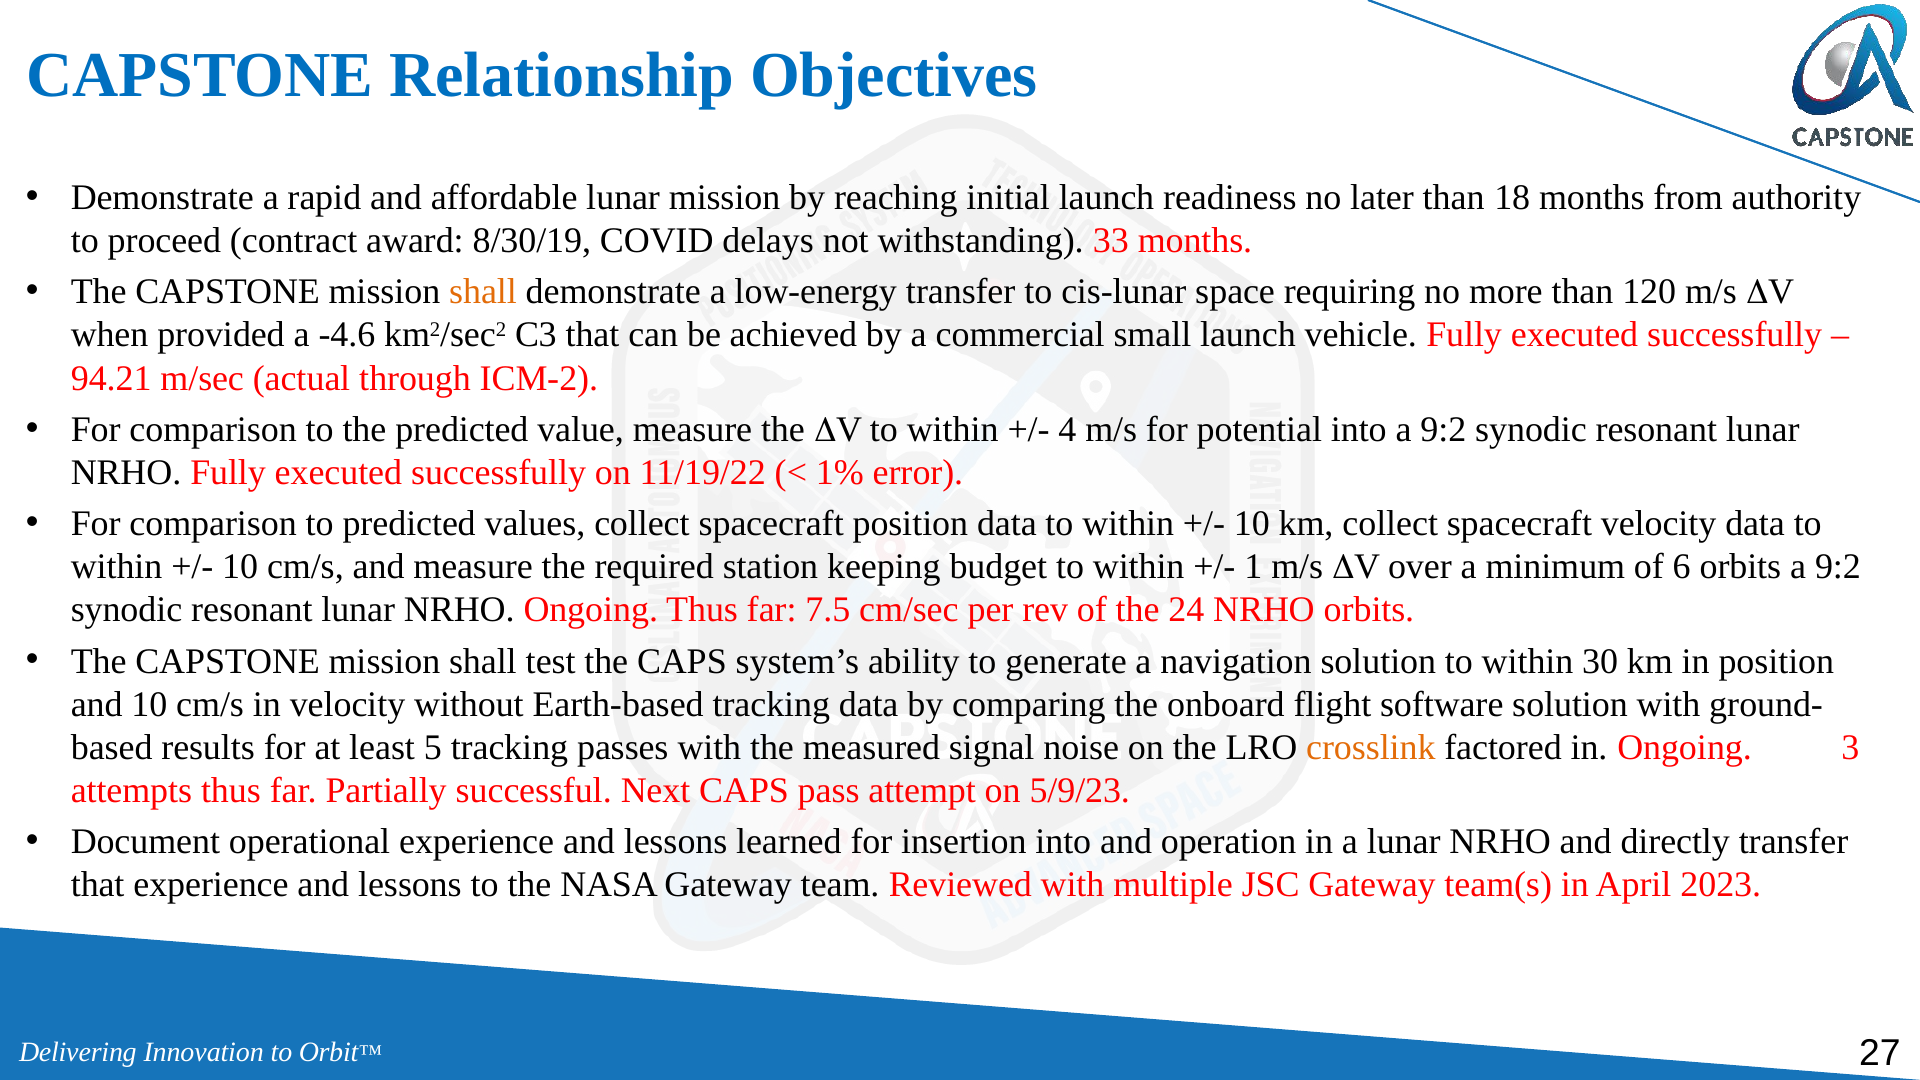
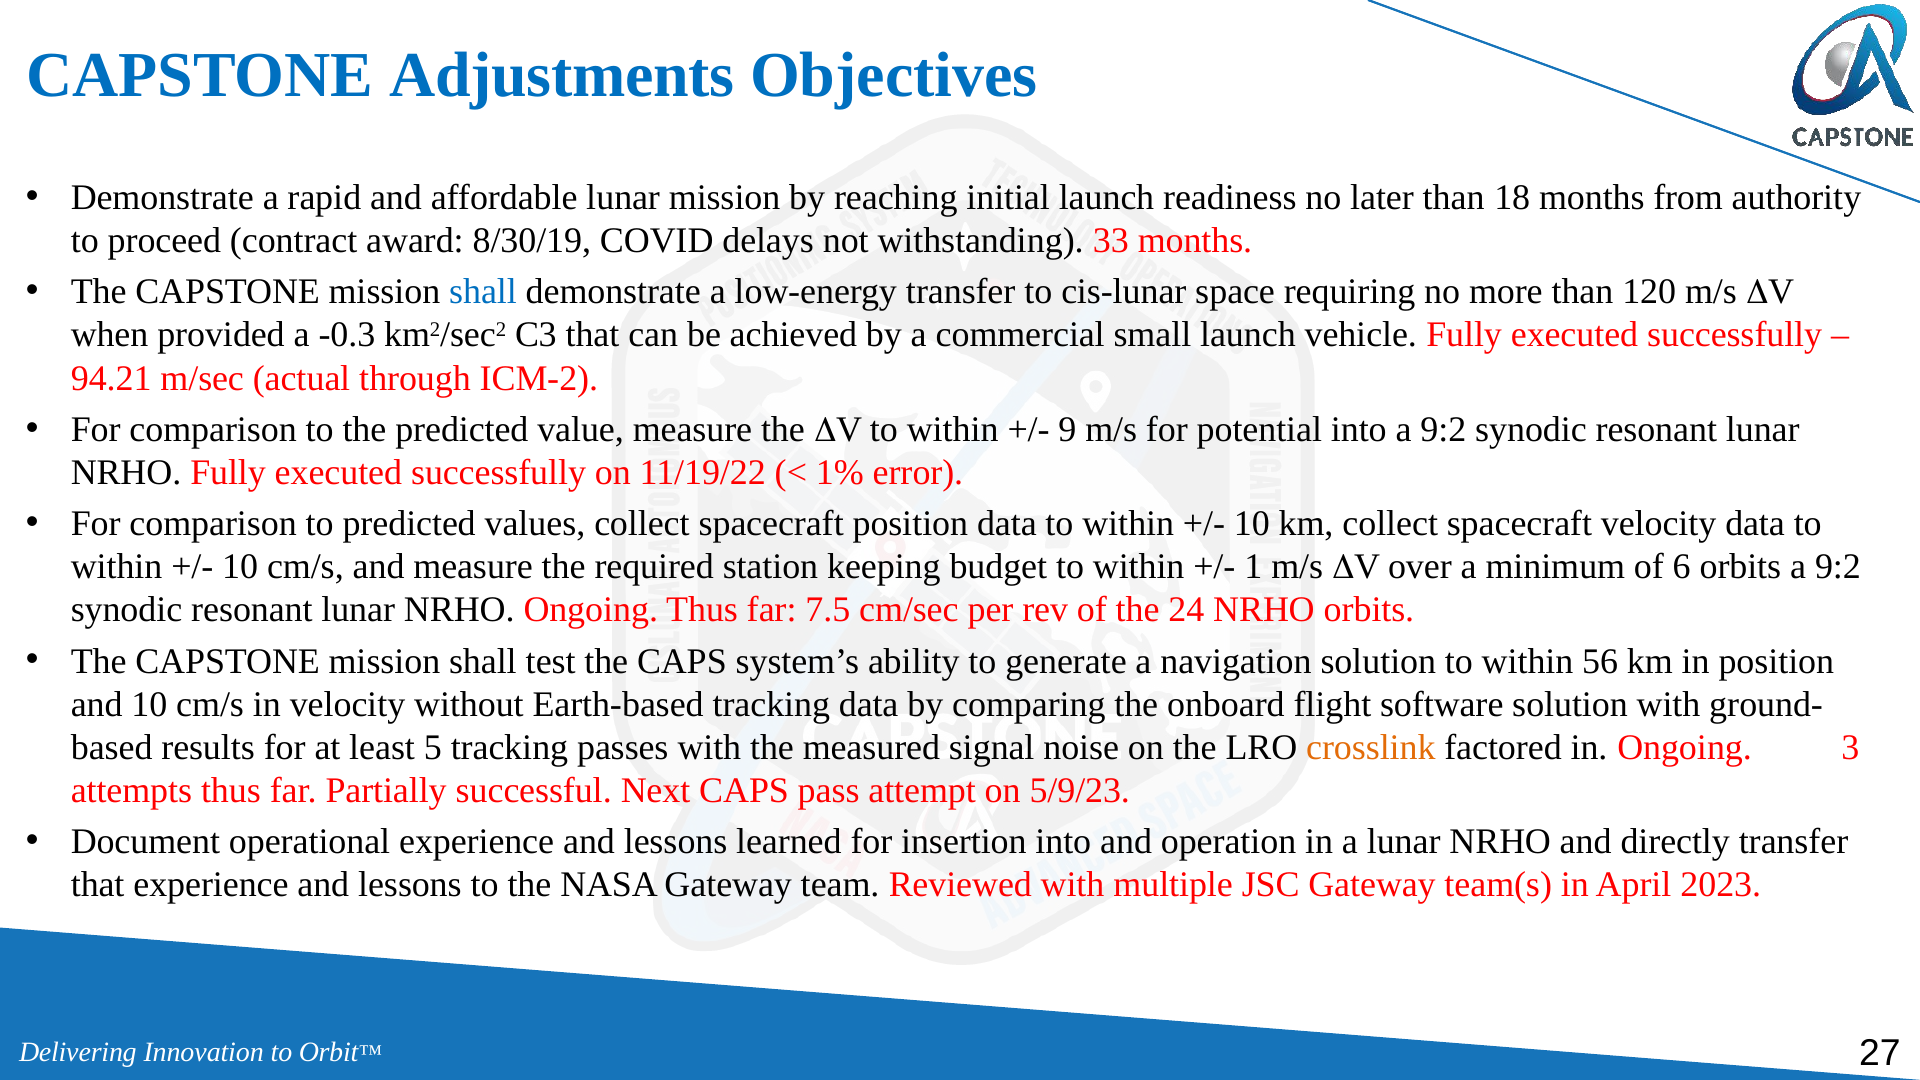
Relationship: Relationship -> Adjustments
shall at (483, 292) colour: orange -> blue
-4.6: -4.6 -> -0.3
4: 4 -> 9
30: 30 -> 56
